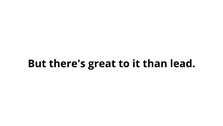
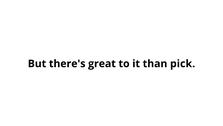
lead: lead -> pick
